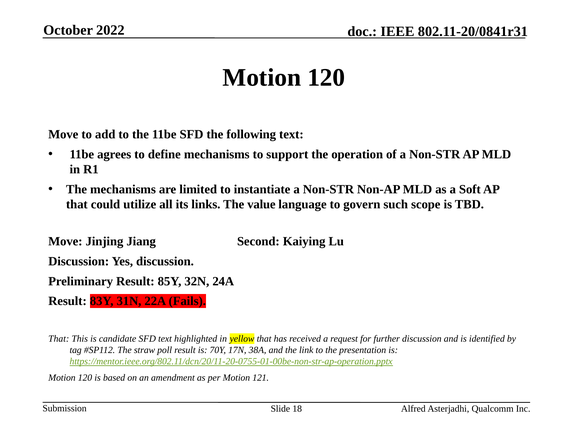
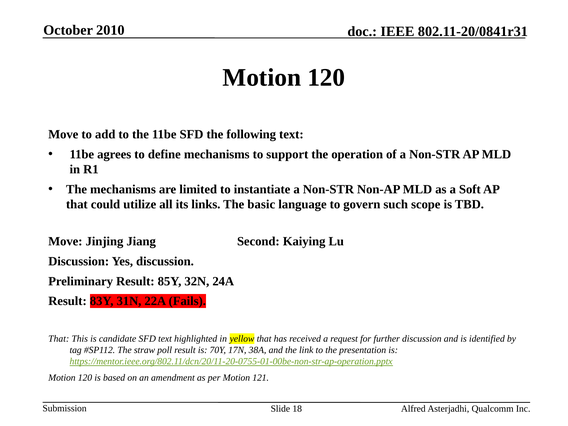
2022: 2022 -> 2010
value: value -> basic
